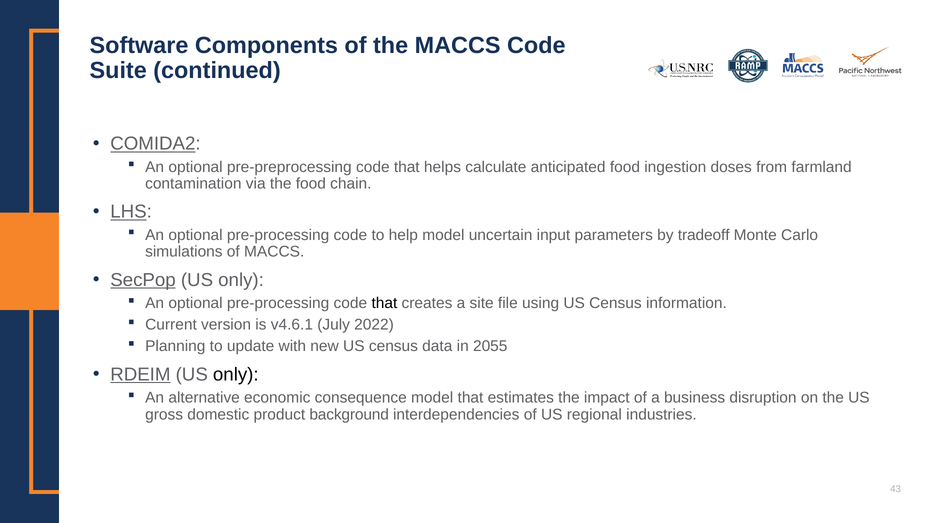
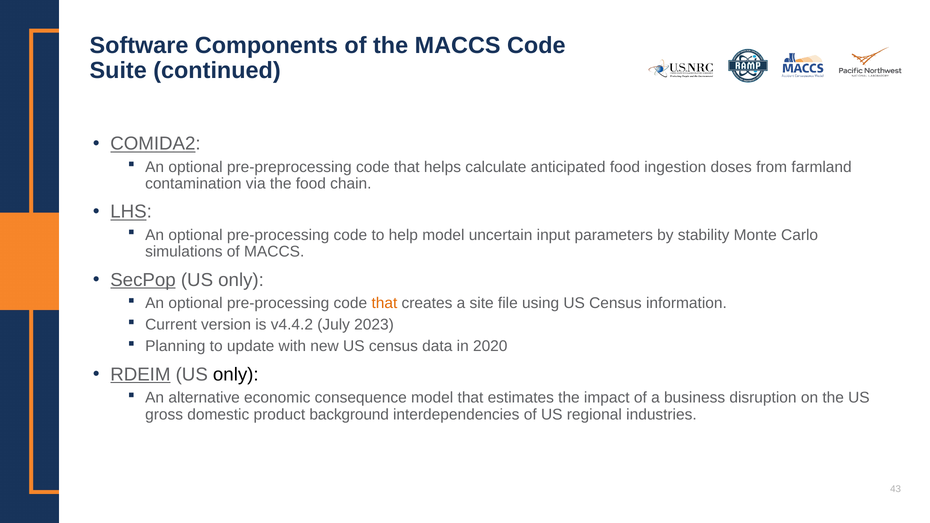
tradeoff: tradeoff -> stability
that at (384, 303) colour: black -> orange
v4.6.1: v4.6.1 -> v4.4.2
2022: 2022 -> 2023
2055: 2055 -> 2020
